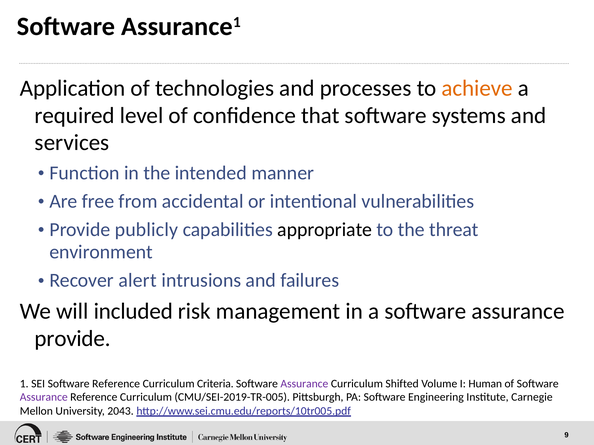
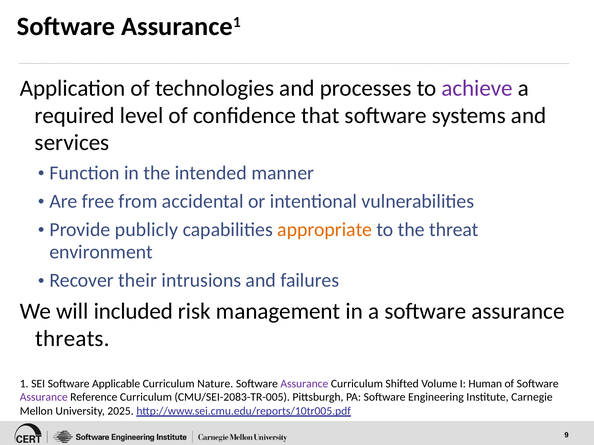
achieve colour: orange -> purple
appropriate colour: black -> orange
alert: alert -> their
provide at (73, 339): provide -> threats
Software Reference: Reference -> Applicable
Criteria: Criteria -> Nature
CMU/SEI-2019-TR-005: CMU/SEI-2019-TR-005 -> CMU/SEI-2083-TR-005
2043: 2043 -> 2025
